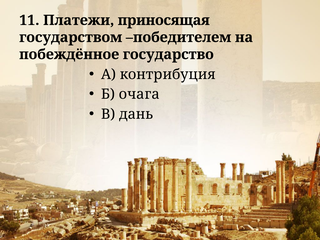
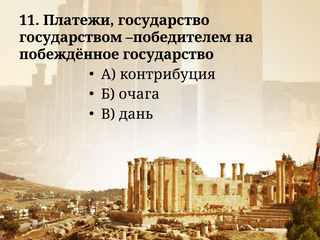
Платежи приносящая: приносящая -> государство
